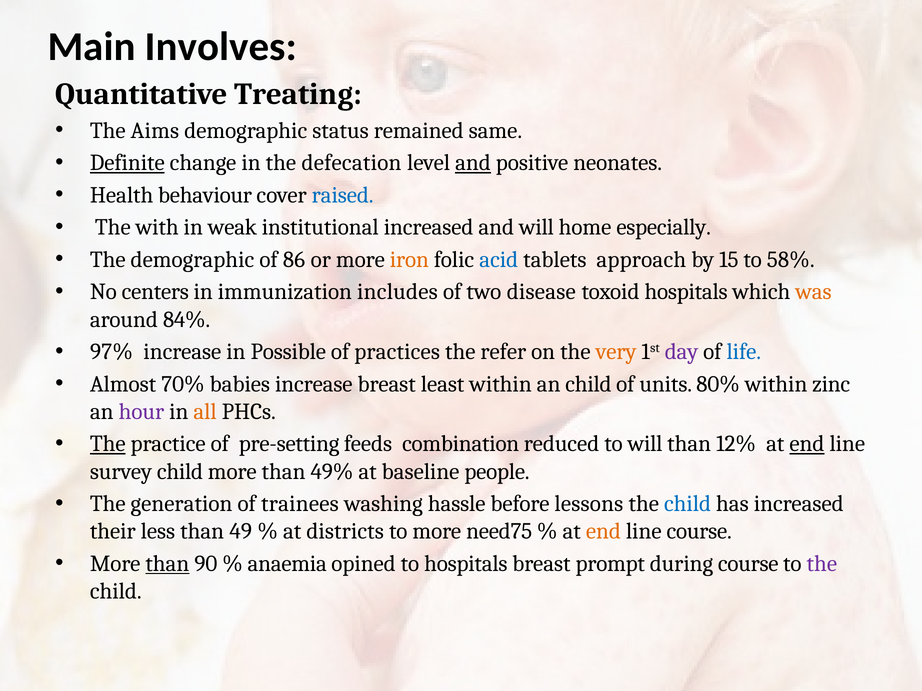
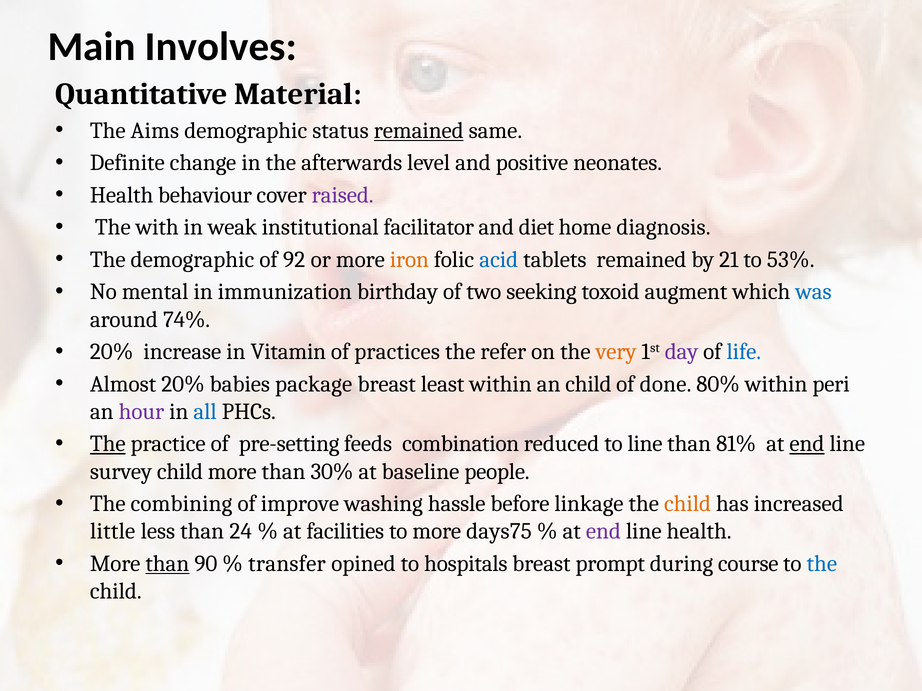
Treating: Treating -> Material
remained at (419, 131) underline: none -> present
Definite underline: present -> none
defecation: defecation -> afterwards
and at (473, 163) underline: present -> none
raised colour: blue -> purple
institutional increased: increased -> facilitator
and will: will -> diet
especially: especially -> diagnosis
86: 86 -> 92
tablets approach: approach -> remained
15: 15 -> 21
58%: 58% -> 53%
centers: centers -> mental
includes: includes -> birthday
disease: disease -> seeking
toxoid hospitals: hospitals -> augment
was colour: orange -> blue
84%: 84% -> 74%
97% at (111, 352): 97% -> 20%
Possible: Possible -> Vitamin
Almost 70%: 70% -> 20%
babies increase: increase -> package
units: units -> done
zinc: zinc -> peri
all colour: orange -> blue
to will: will -> line
12%: 12% -> 81%
49%: 49% -> 30%
generation: generation -> combining
trainees: trainees -> improve
lessons: lessons -> linkage
child at (688, 504) colour: blue -> orange
their: their -> little
49: 49 -> 24
districts: districts -> facilities
need75: need75 -> days75
end at (603, 532) colour: orange -> purple
line course: course -> health
anaemia: anaemia -> transfer
the at (822, 564) colour: purple -> blue
